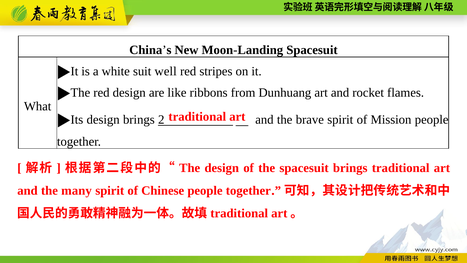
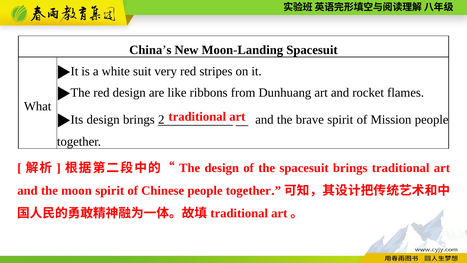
well: well -> very
many: many -> moon
